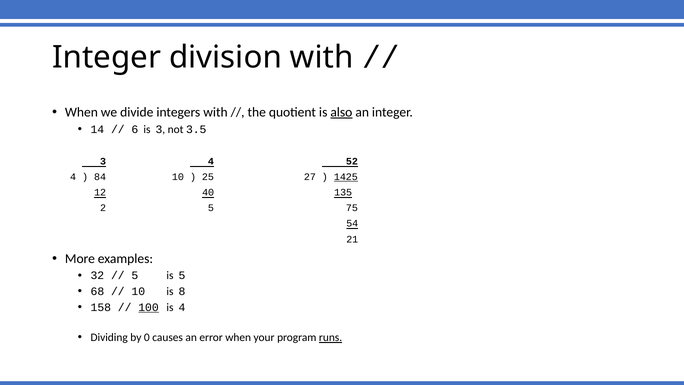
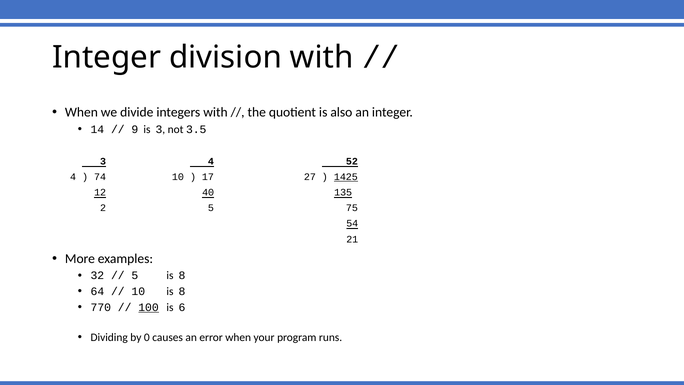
also underline: present -> none
6: 6 -> 9
84: 84 -> 74
25: 25 -> 17
5 is 5: 5 -> 8
68: 68 -> 64
158: 158 -> 770
is 4: 4 -> 6
runs underline: present -> none
